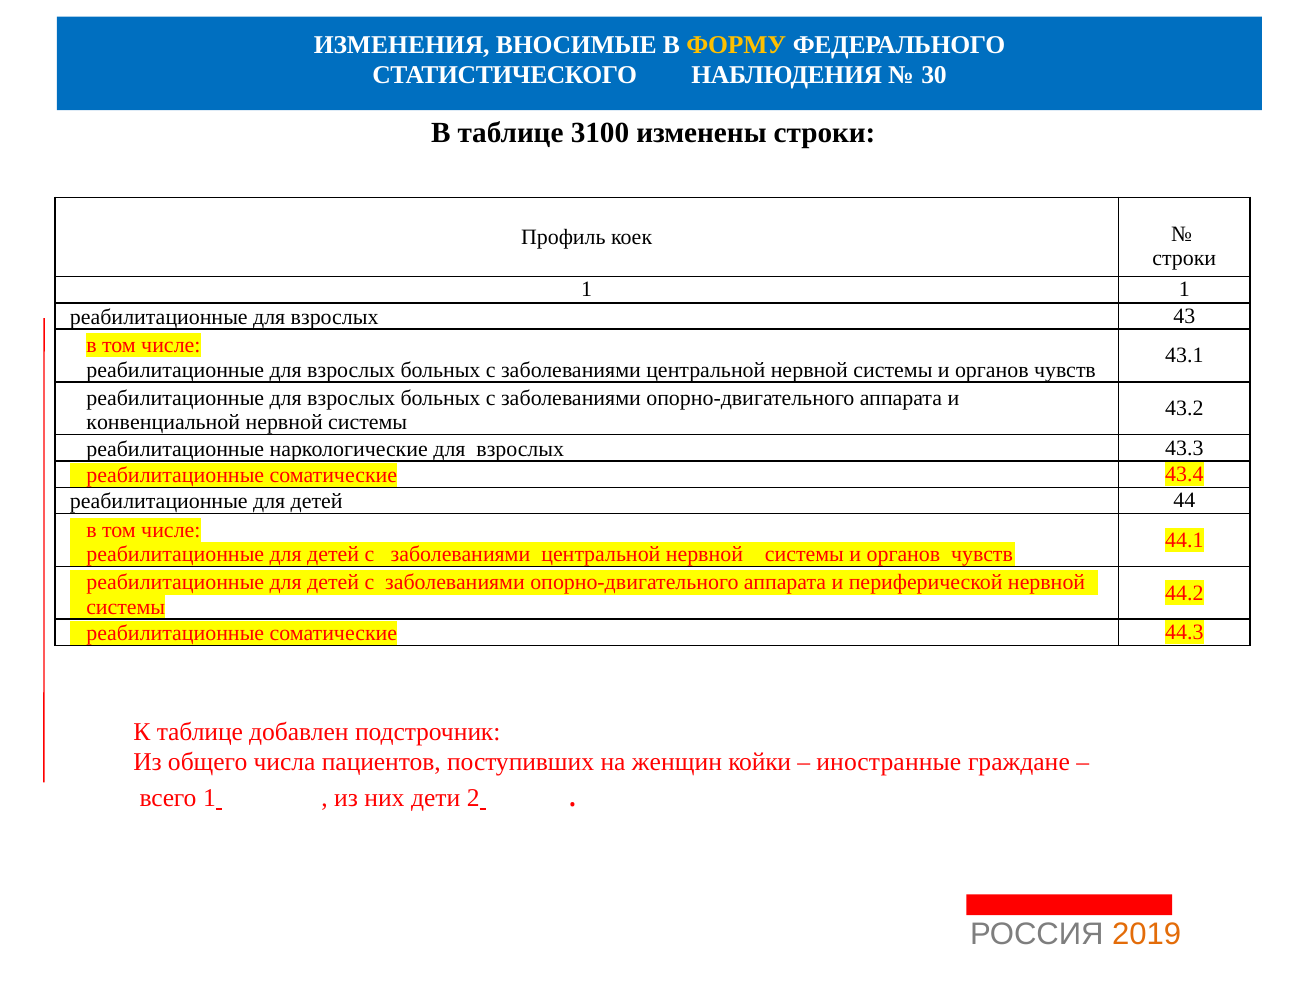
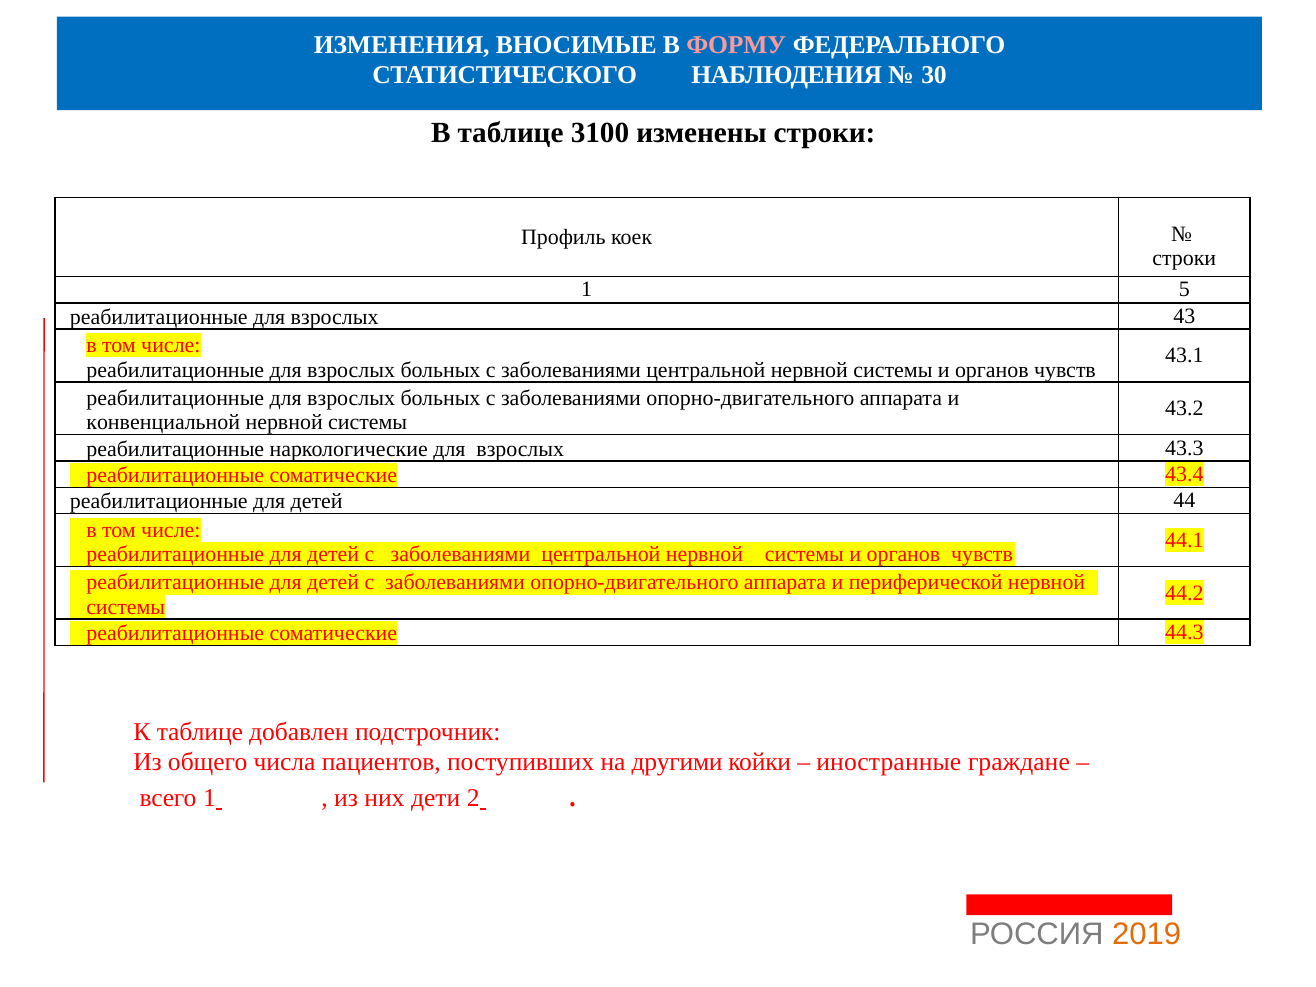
ФОРМУ colour: yellow -> pink
1 1: 1 -> 5
женщин: женщин -> другими
